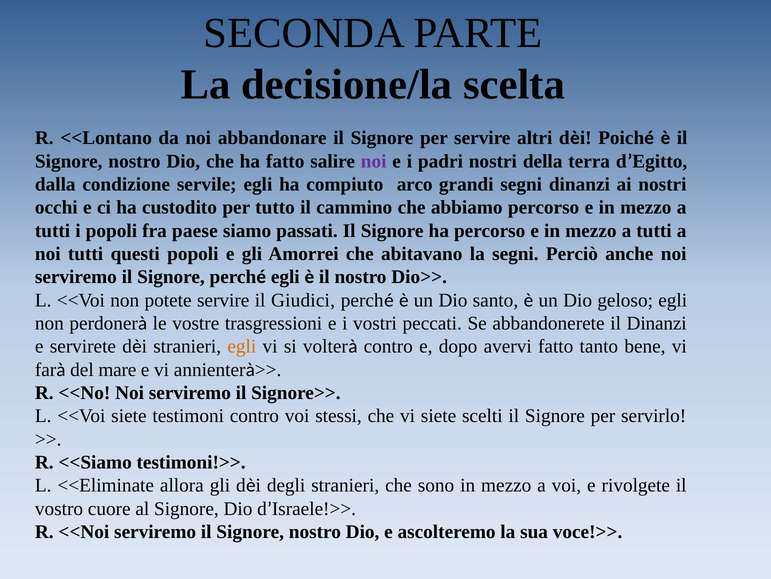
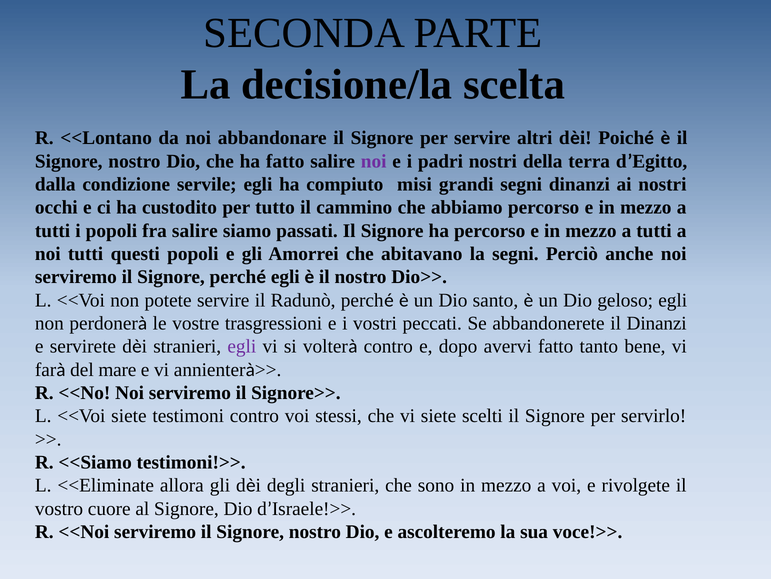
arco: arco -> misi
fra paese: paese -> salire
Giudici: Giudici -> Radunò
egli at (242, 346) colour: orange -> purple
